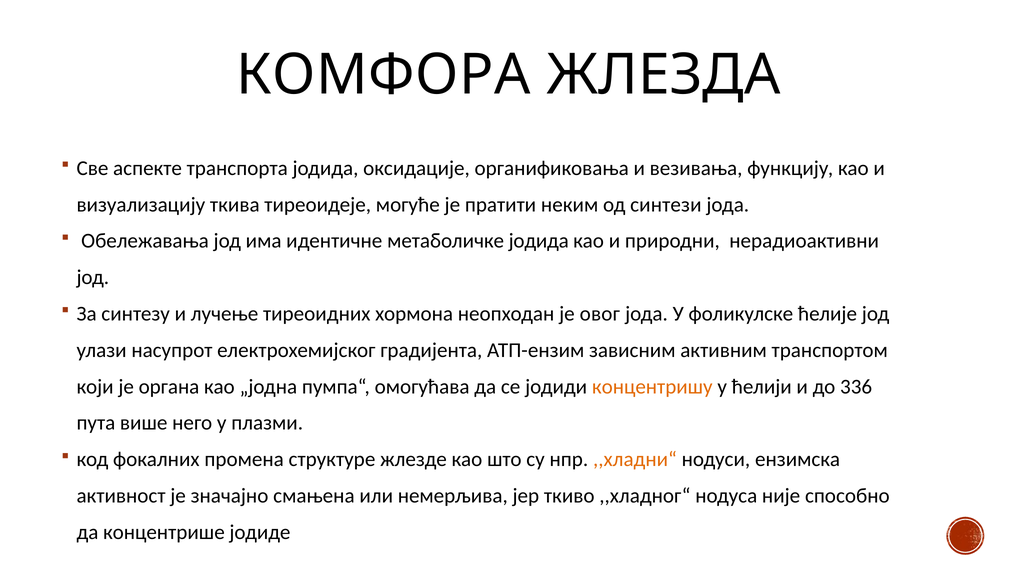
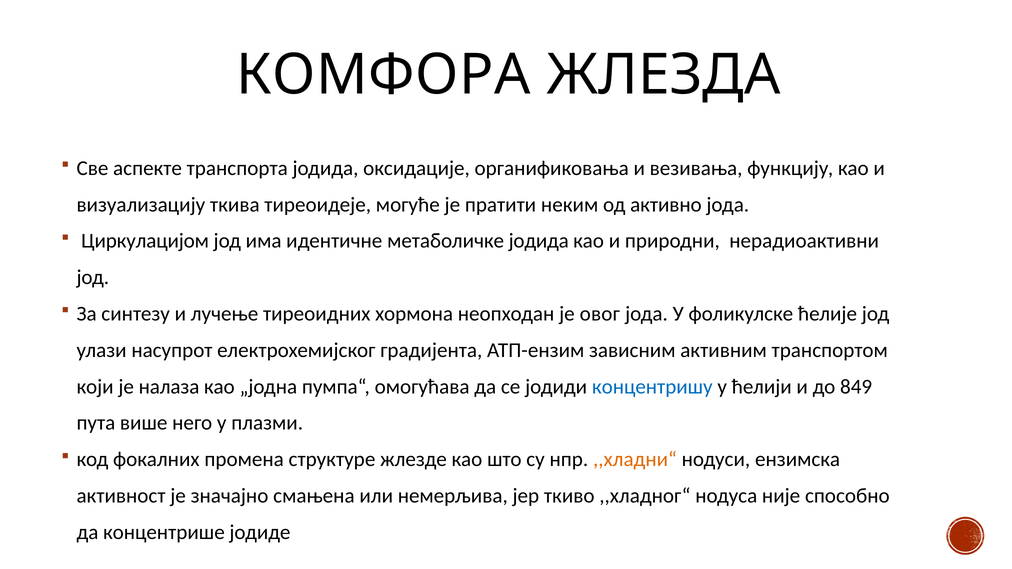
синтези: синтези -> активно
Обележавања: Обележавања -> Циркулацијом
органа: органа -> налаза
концентришу colour: orange -> blue
336: 336 -> 849
